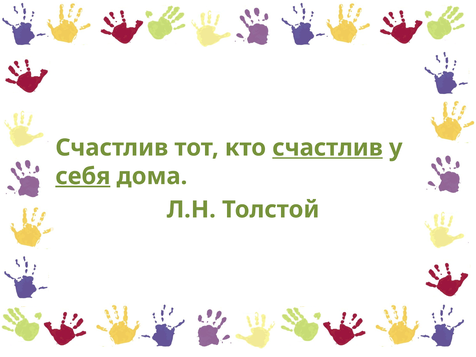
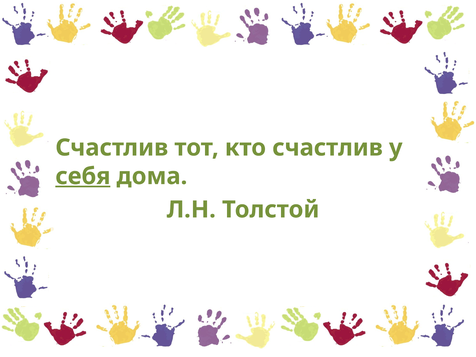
счастлив at (328, 148) underline: present -> none
